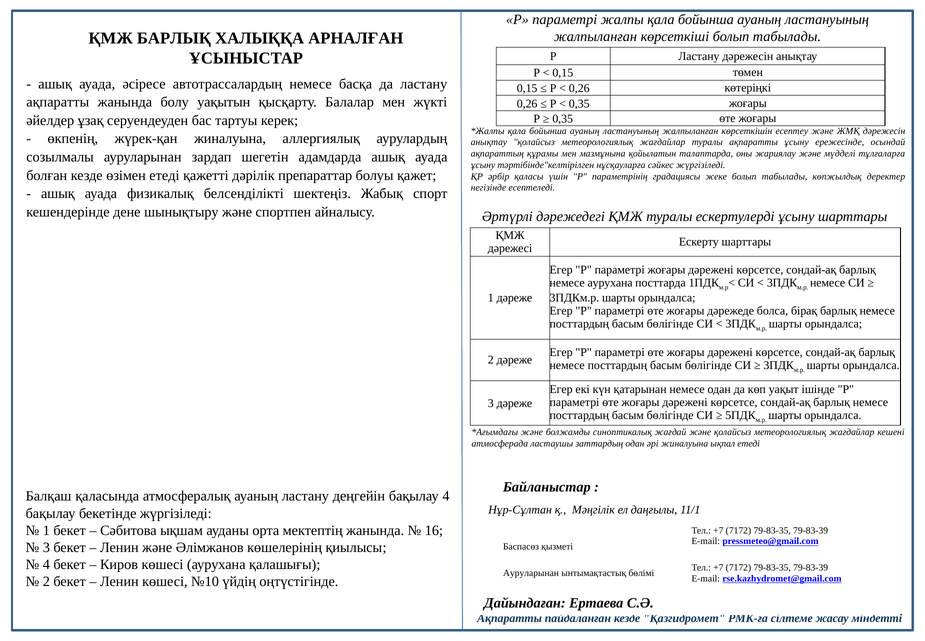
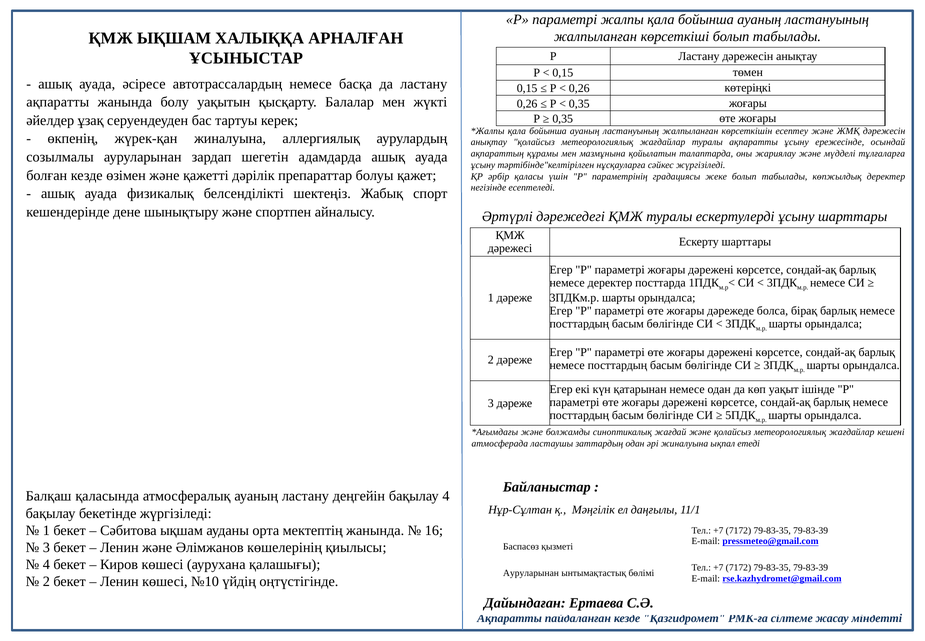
ҚМЖ БАРЛЫҚ: БАРЛЫҚ -> ЫҚШАМ
өзімен етеді: етеді -> және
немесе аурухана: аурухана -> деректер
